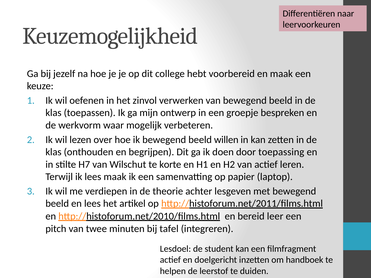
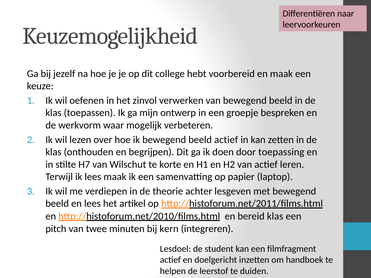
beeld willen: willen -> actief
bereid leer: leer -> klas
tafel: tafel -> kern
